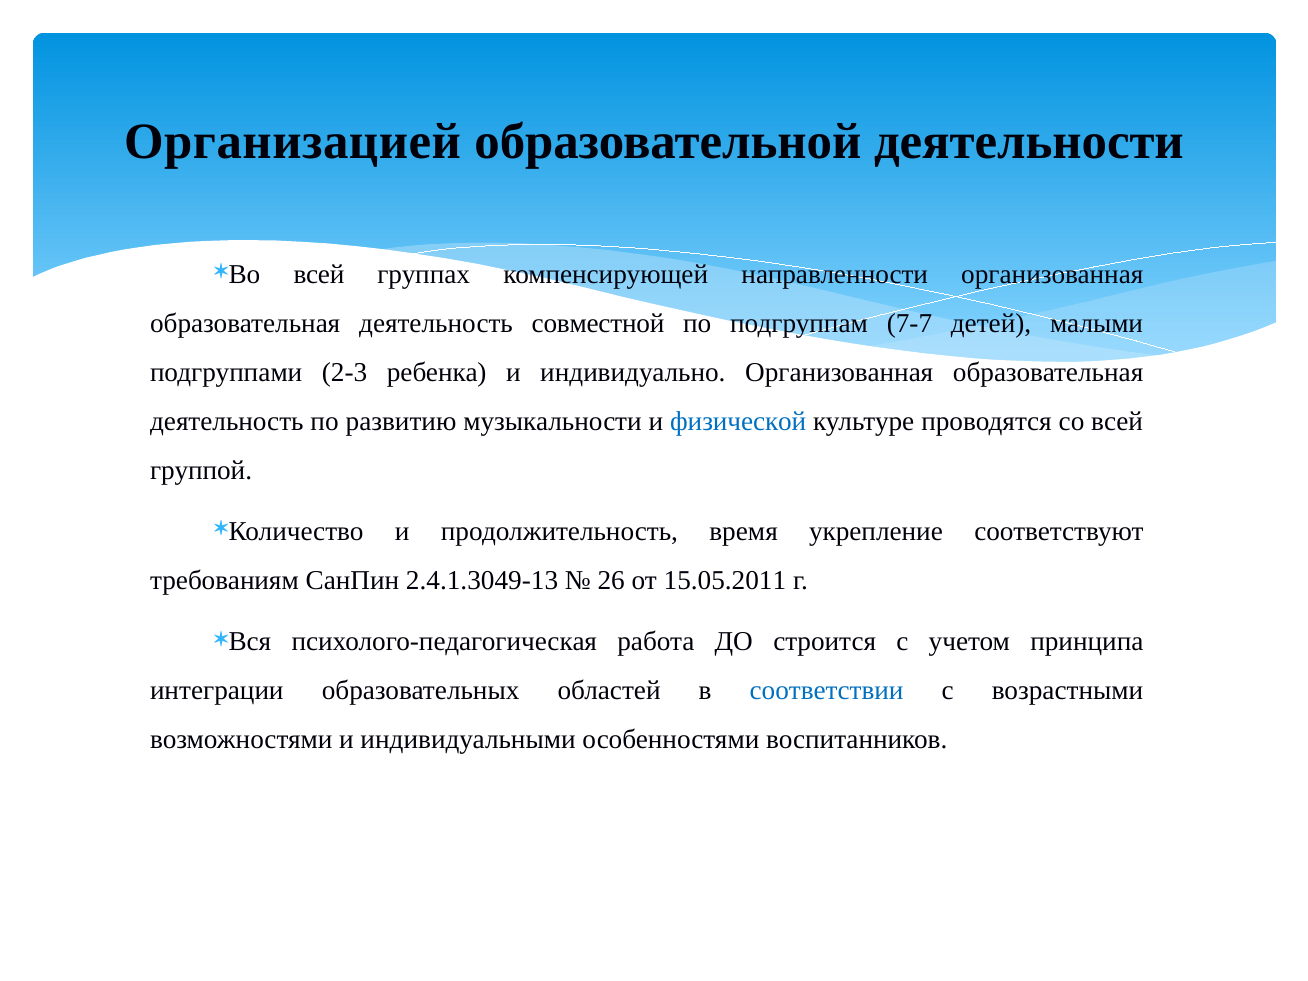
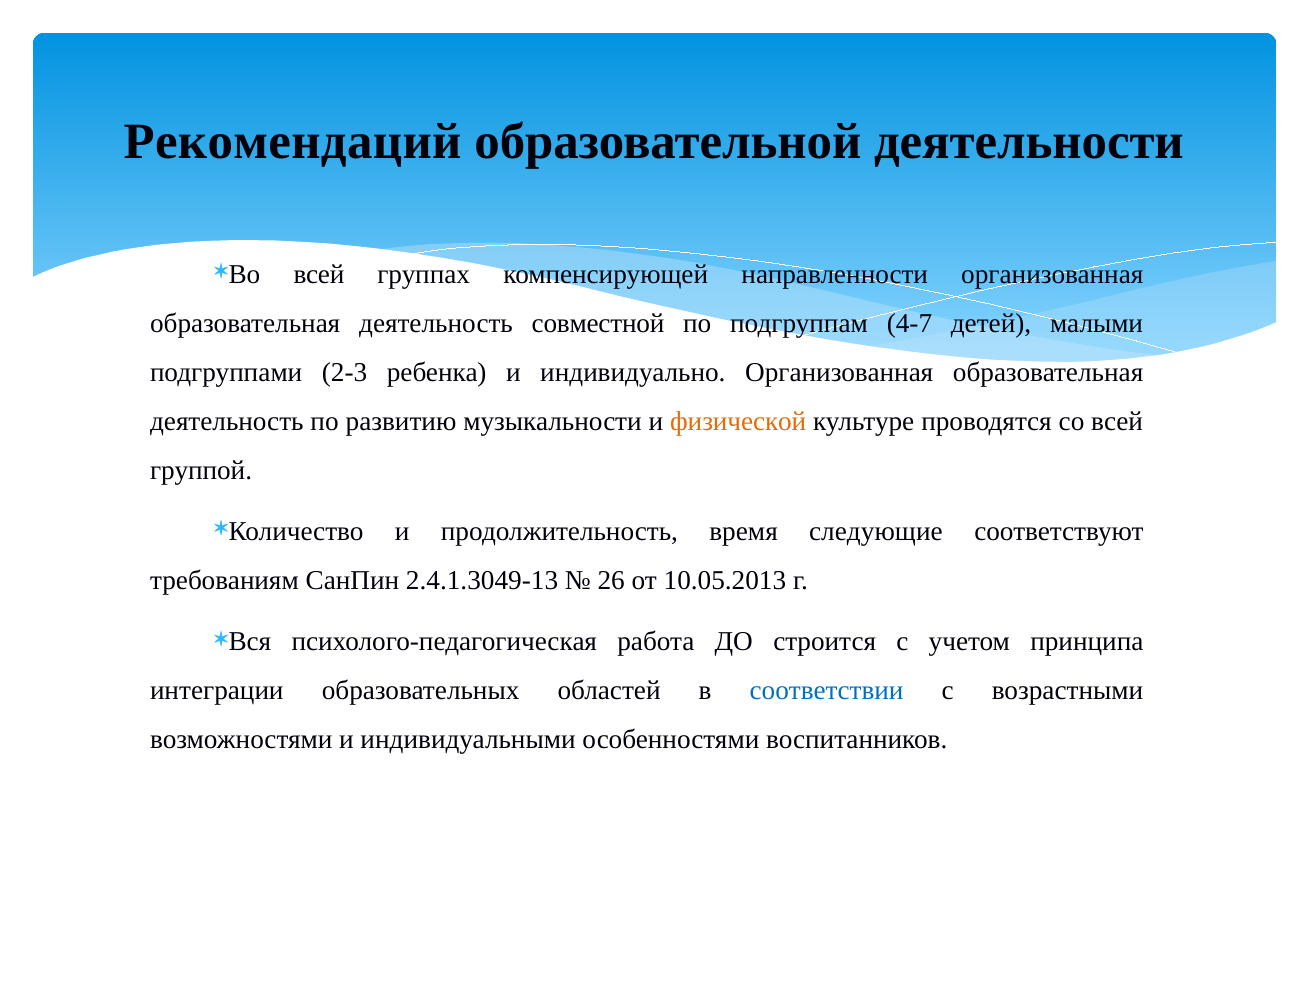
Организацией: Организацией -> Рекомендаций
7-7: 7-7 -> 4-7
физической colour: blue -> orange
укрепление: укрепление -> следующие
15.05.2011: 15.05.2011 -> 10.05.2013
